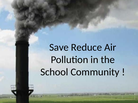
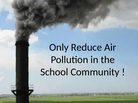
Save: Save -> Only
